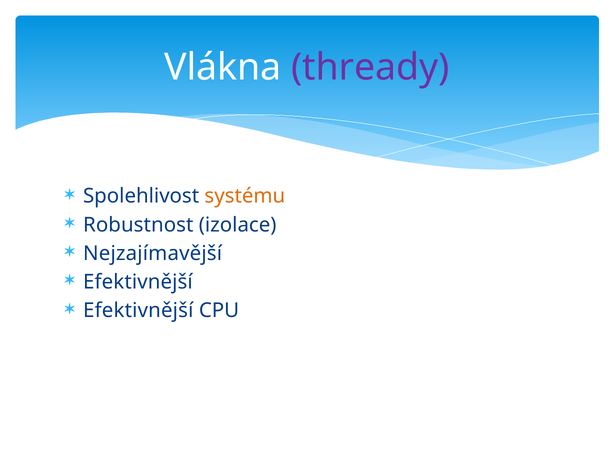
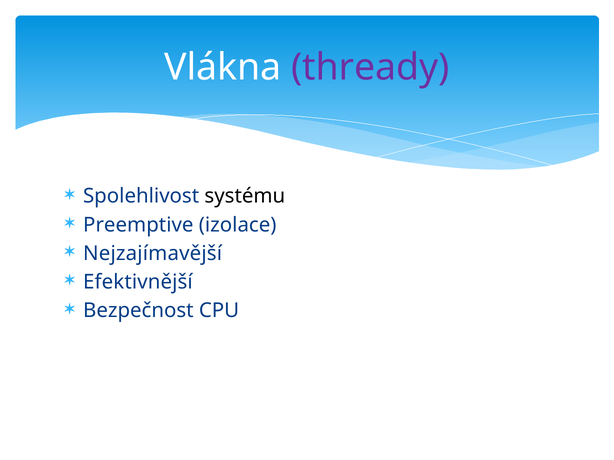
systému colour: orange -> black
Robustnost: Robustnost -> Preemptive
Efektivnější at (138, 311): Efektivnější -> Bezpečnost
